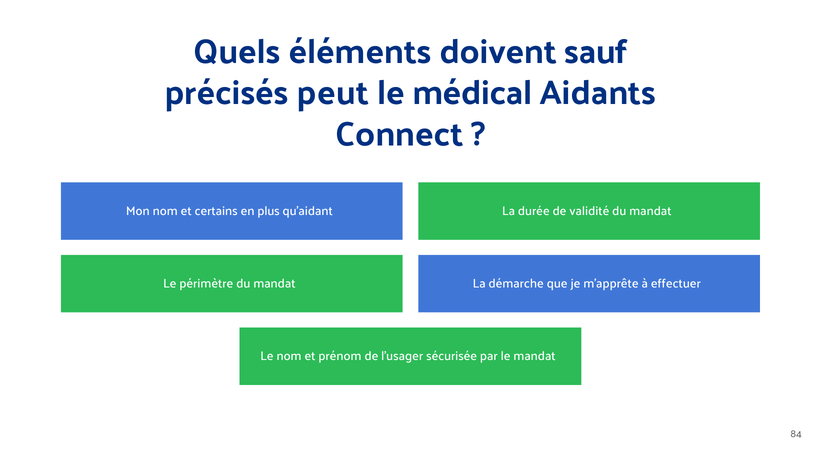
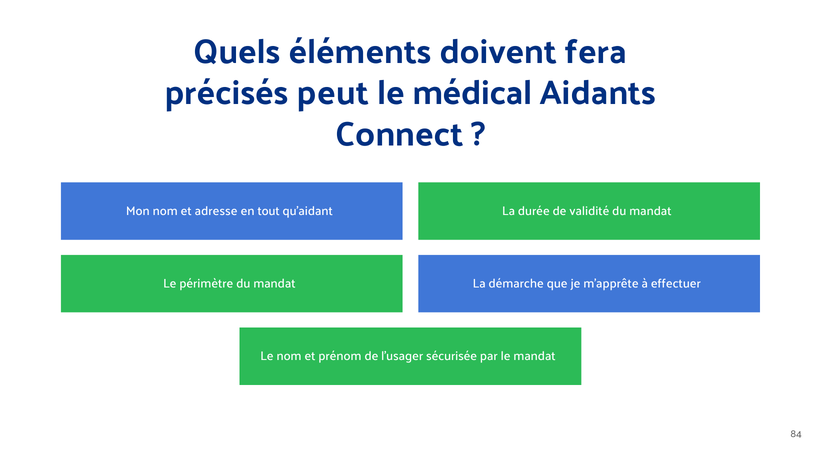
sauf: sauf -> fera
certains: certains -> adresse
plus: plus -> tout
